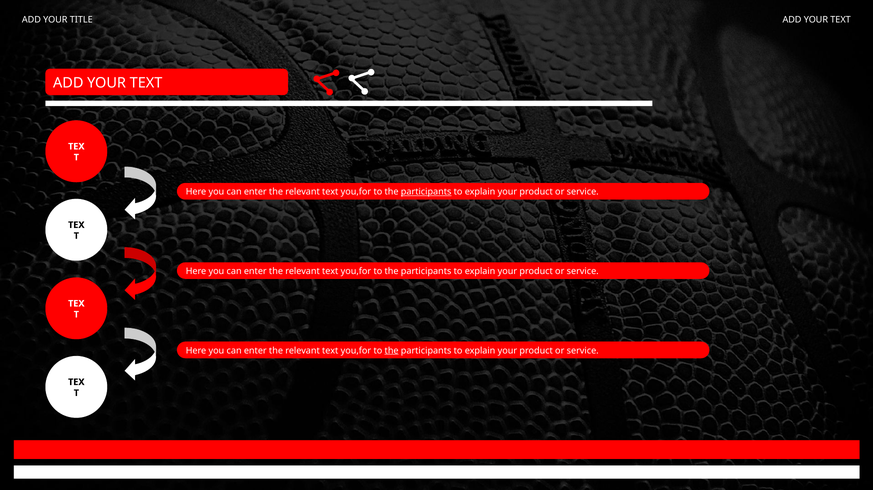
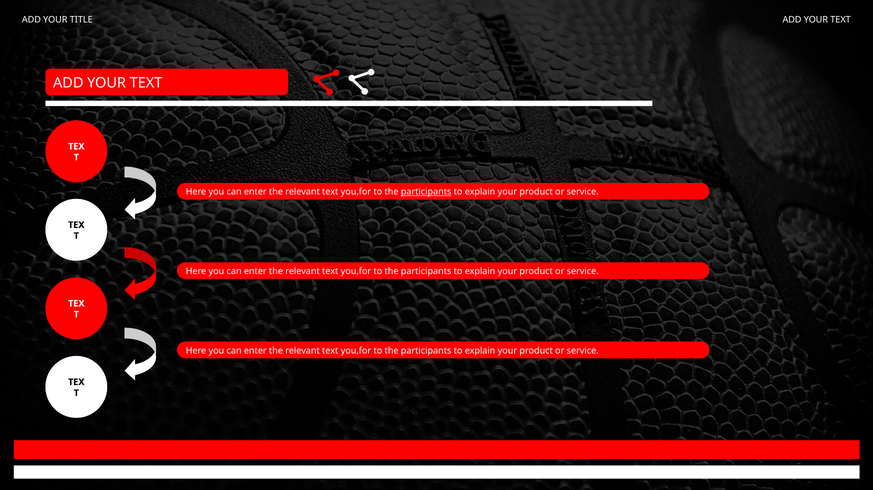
the at (392, 351) underline: present -> none
